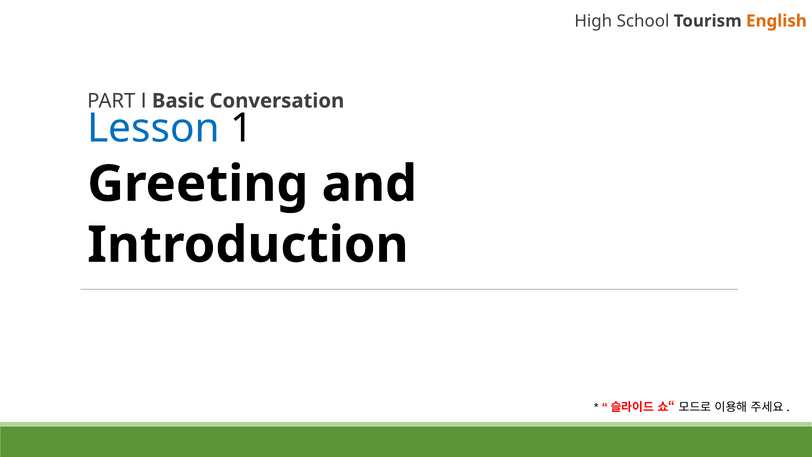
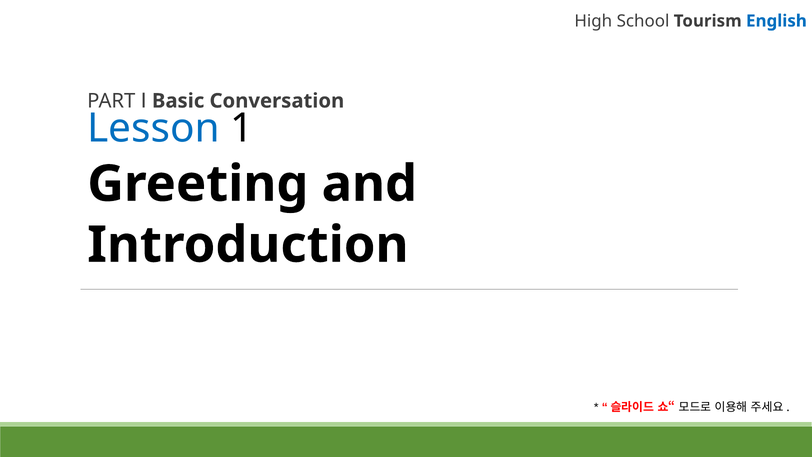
English colour: orange -> blue
